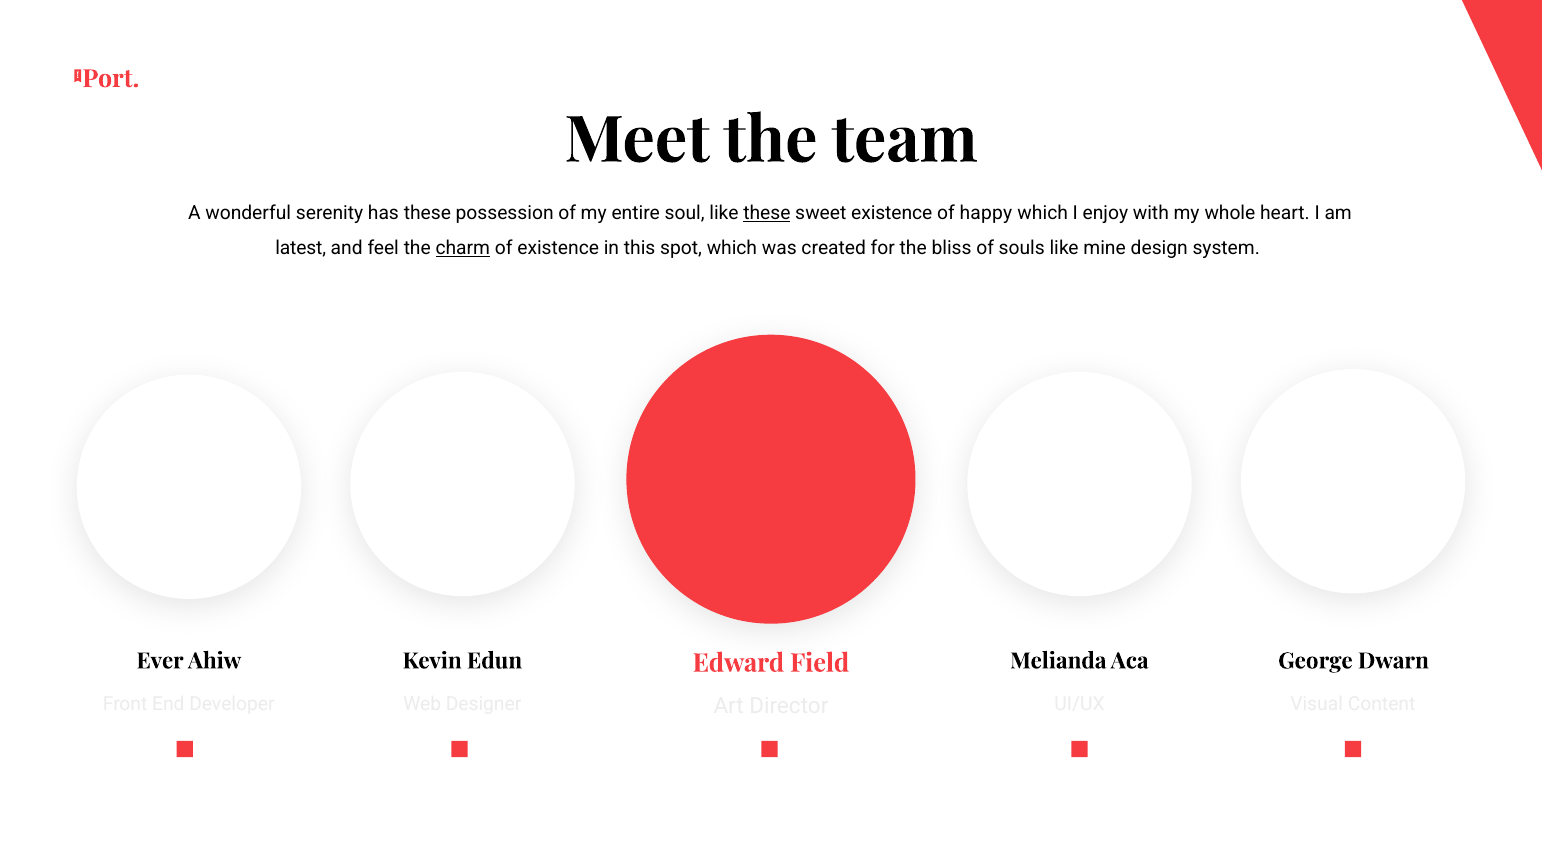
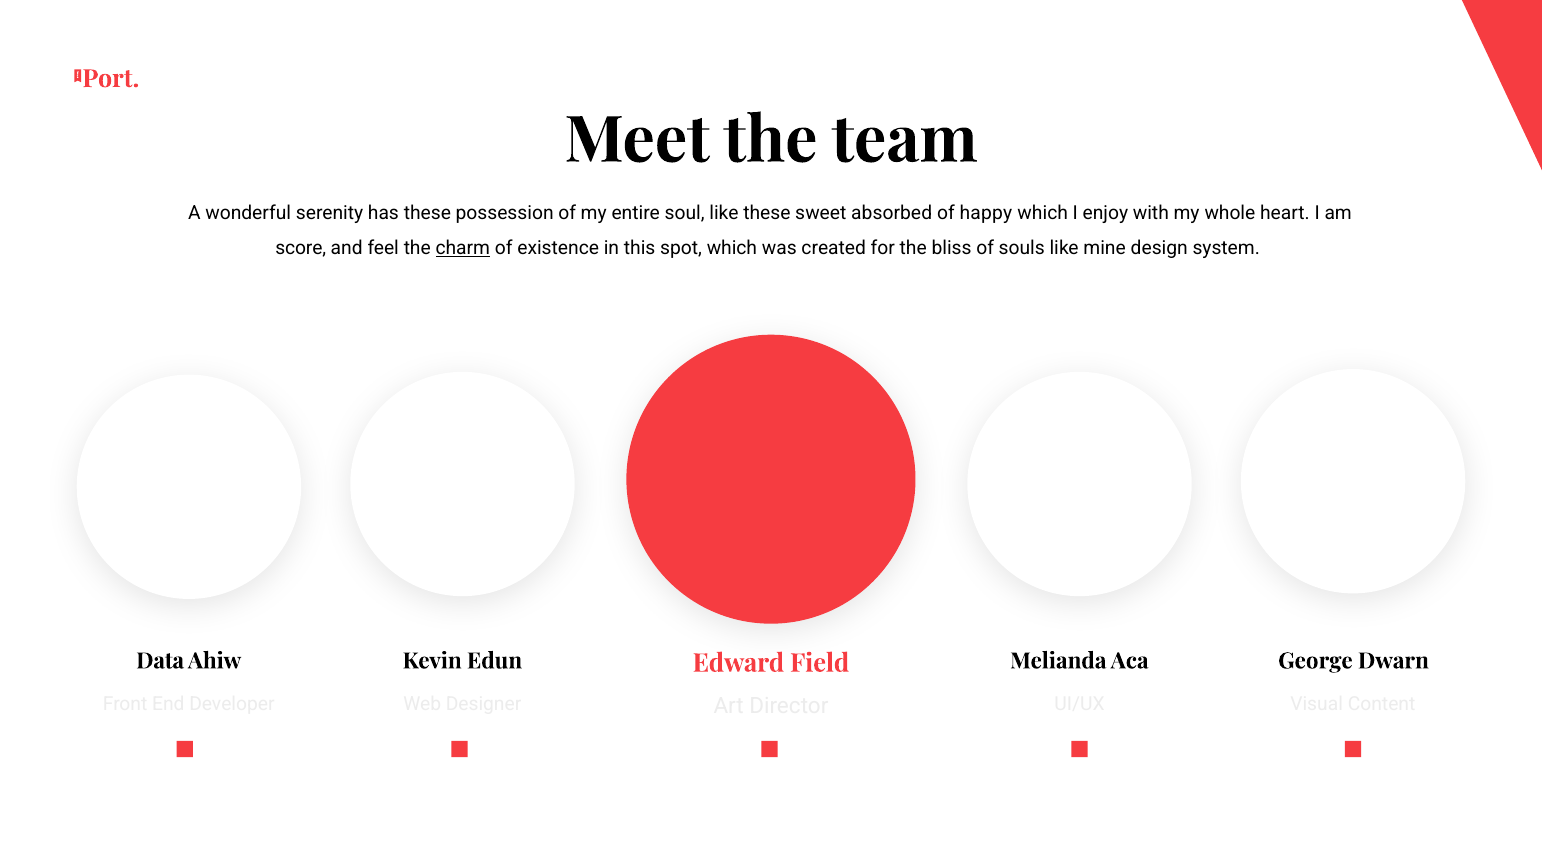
these at (767, 214) underline: present -> none
sweet existence: existence -> absorbed
latest: latest -> score
Ever: Ever -> Data
